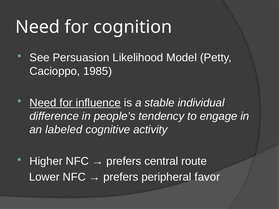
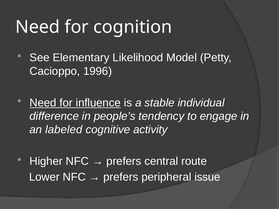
Persuasion: Persuasion -> Elementary
1985: 1985 -> 1996
favor: favor -> issue
